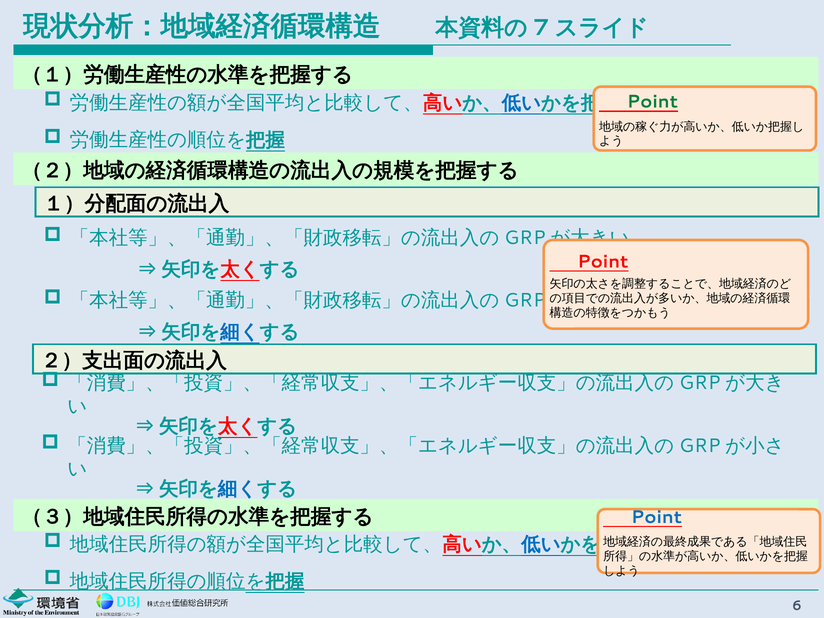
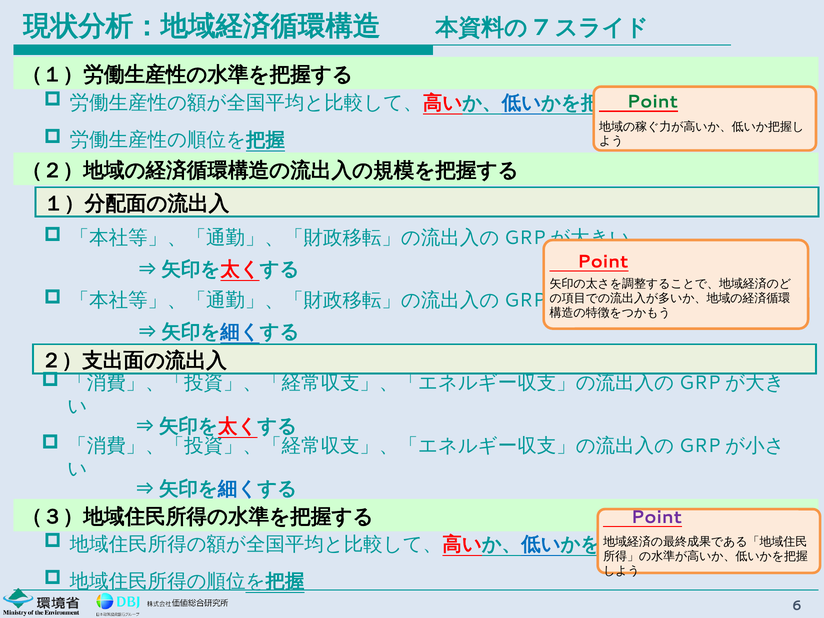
Point at (656, 517) colour: blue -> purple
